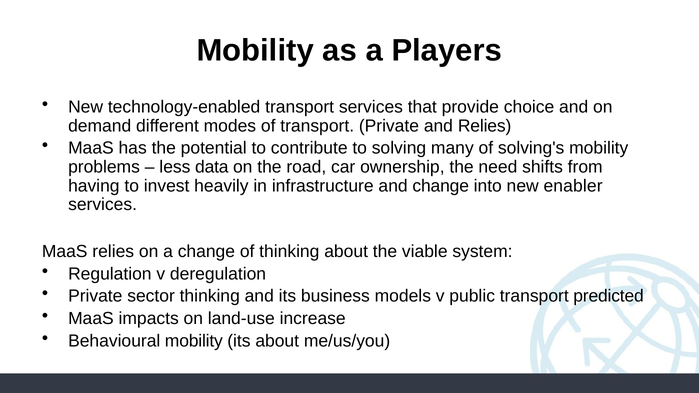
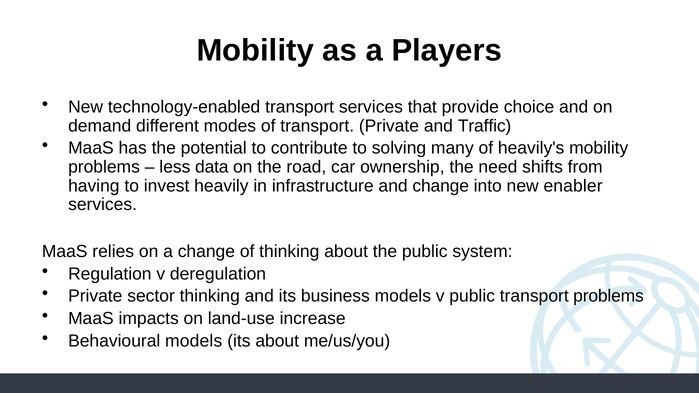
and Relies: Relies -> Traffic
solving's: solving's -> heavily's
the viable: viable -> public
transport predicted: predicted -> problems
Behavioural mobility: mobility -> models
